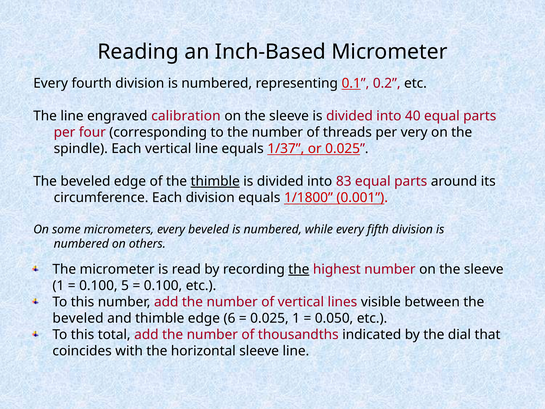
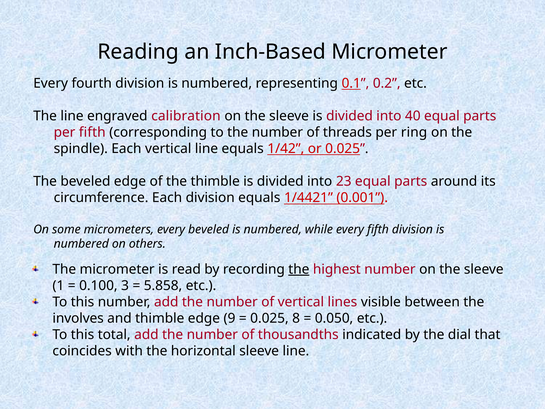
per four: four -> fifth
very: very -> ring
1/37: 1/37 -> 1/42
thimble at (215, 181) underline: present -> none
83: 83 -> 23
1/1800: 1/1800 -> 1/4421
5: 5 -> 3
0.100 at (163, 285): 0.100 -> 5.858
beveled at (78, 318): beveled -> involves
6: 6 -> 9
0.025 1: 1 -> 8
